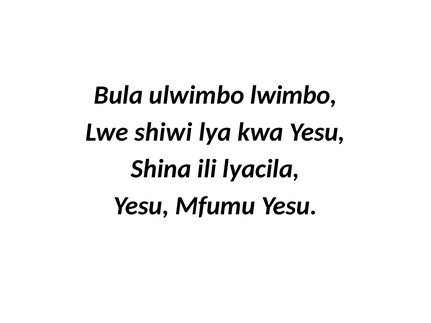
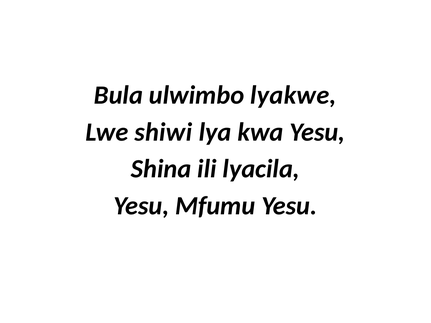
lwimbo: lwimbo -> lyakwe
